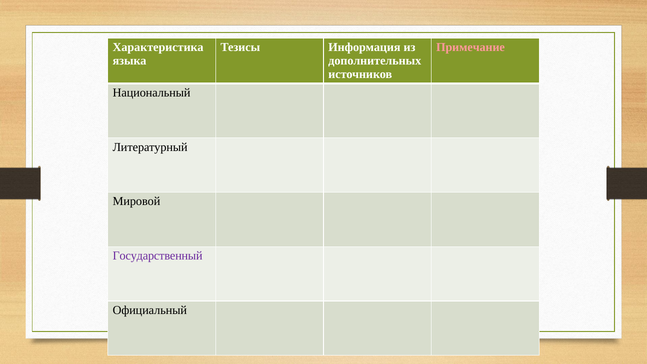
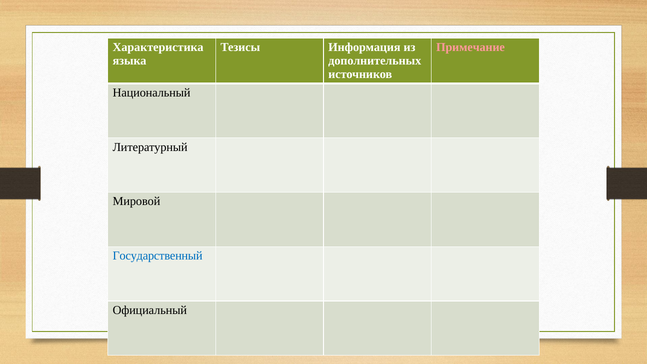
Государственный colour: purple -> blue
